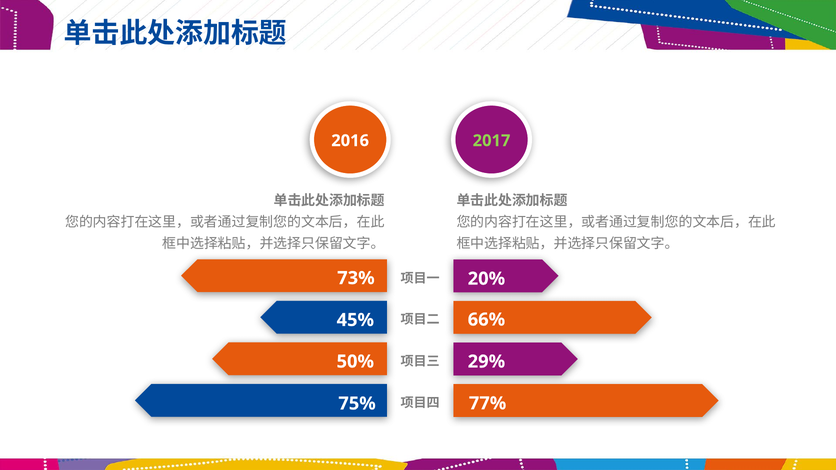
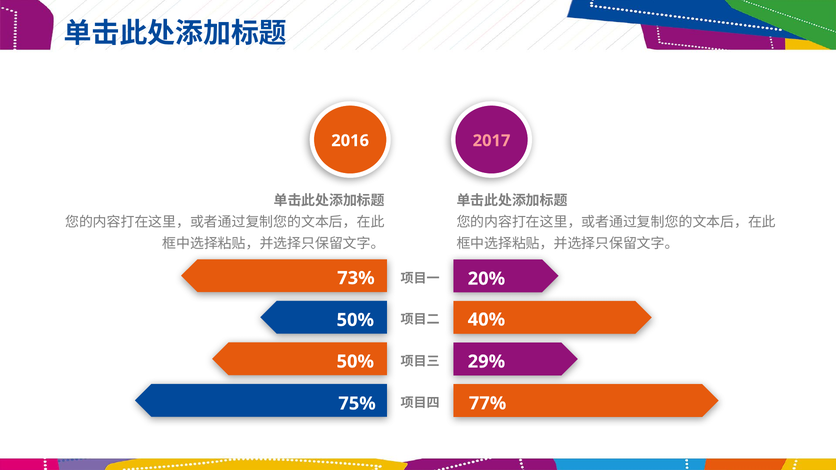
2017 colour: light green -> pink
66%: 66% -> 40%
45% at (355, 320): 45% -> 50%
